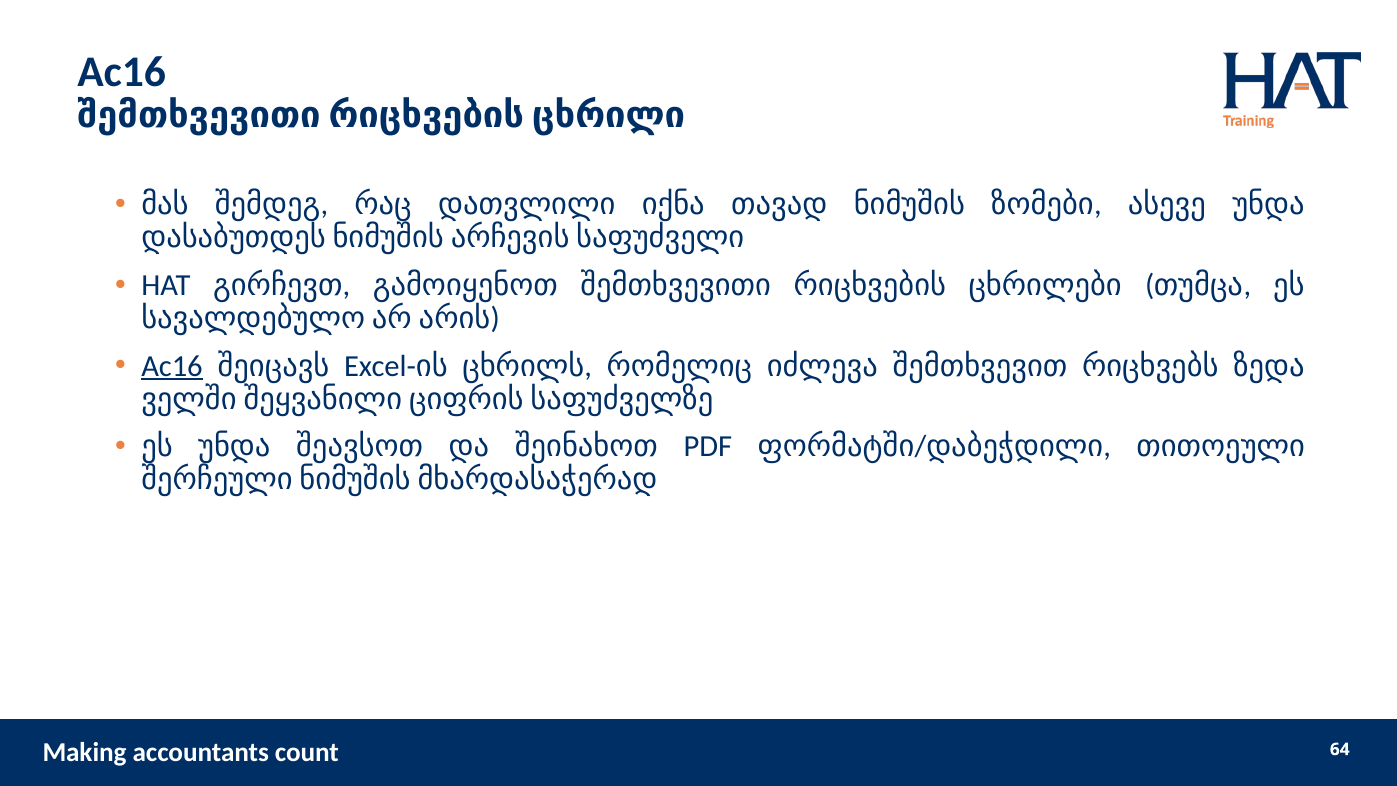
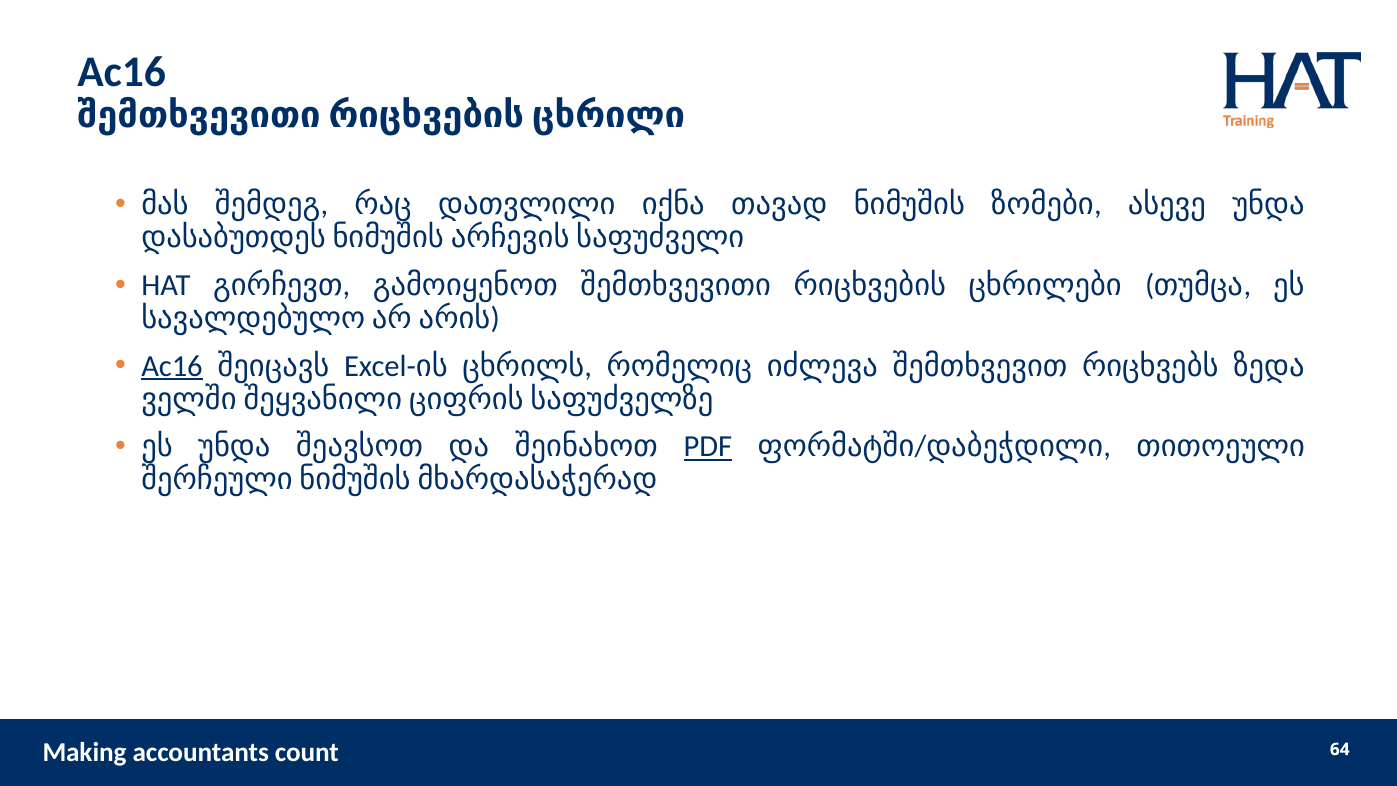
PDF underline: none -> present
